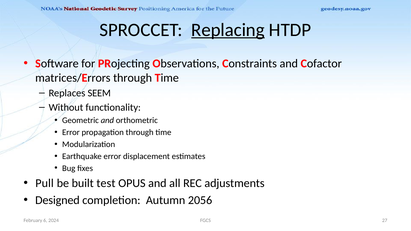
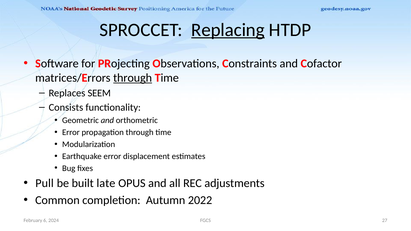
through at (133, 78) underline: none -> present
Without: Without -> Consists
test: test -> late
Designed: Designed -> Common
2056: 2056 -> 2022
